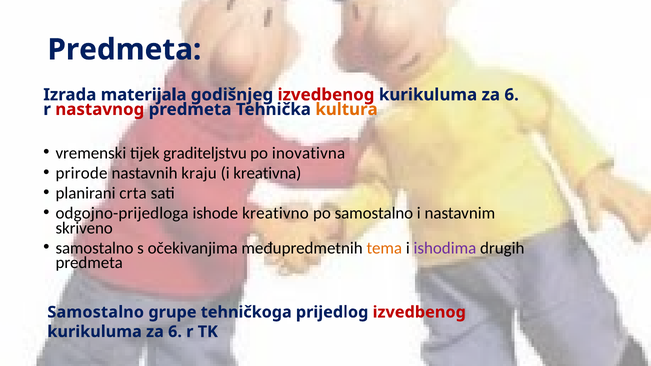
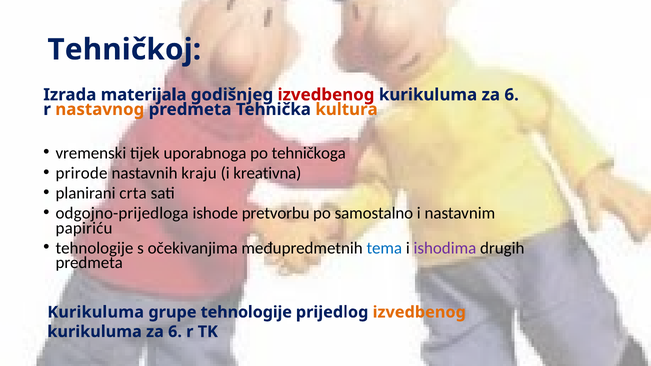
Predmeta at (124, 50): Predmeta -> Tehničkoj
nastavnog colour: red -> orange
graditeljstvu: graditeljstvu -> uporabnoga
inovativna: inovativna -> tehničkoga
kreativno: kreativno -> pretvorbu
skriveno: skriveno -> papiriću
samostalno at (95, 248): samostalno -> tehnologije
tema colour: orange -> blue
Samostalno at (96, 312): Samostalno -> Kurikuluma
grupe tehničkoga: tehničkoga -> tehnologije
izvedbenog at (419, 312) colour: red -> orange
